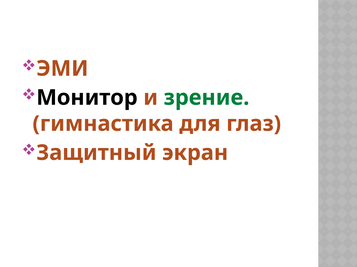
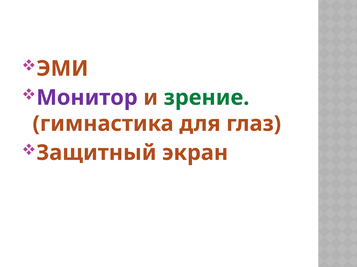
Монитор colour: black -> purple
